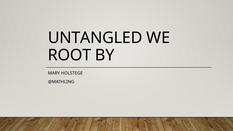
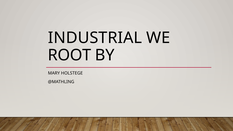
UNTANGLED: UNTANGLED -> INDUSTRIAL
